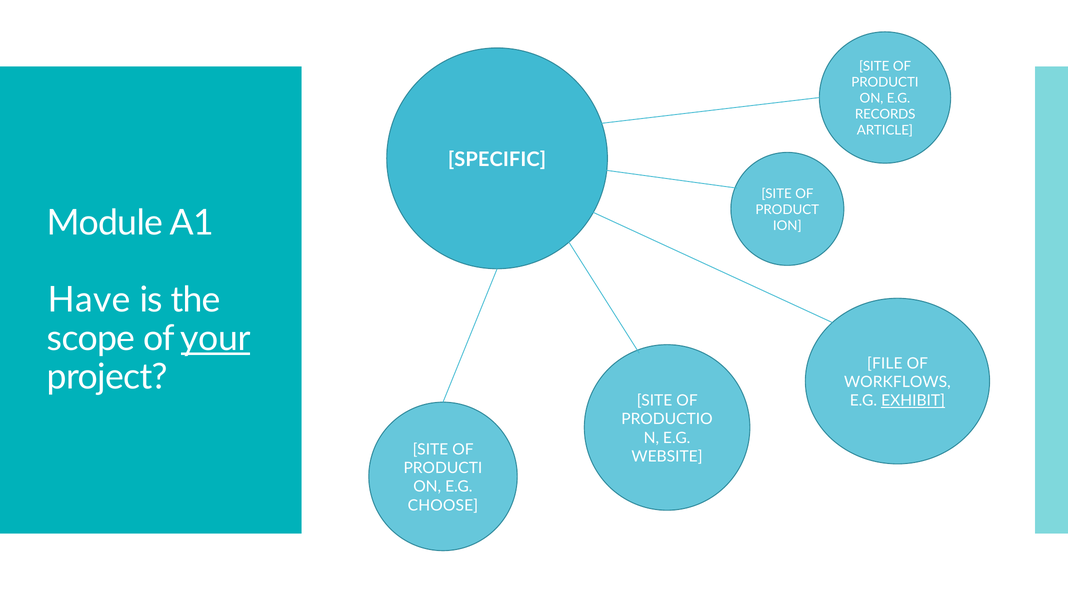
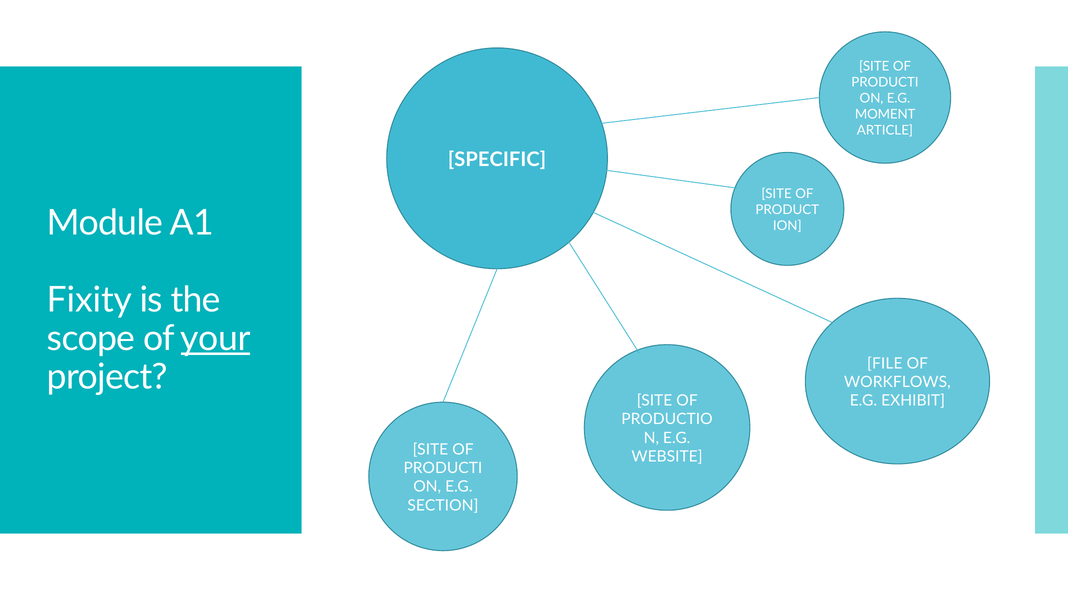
RECORDS: RECORDS -> MOMENT
Have: Have -> Fixity
EXHIBIT underline: present -> none
CHOOSE: CHOOSE -> SECTION
